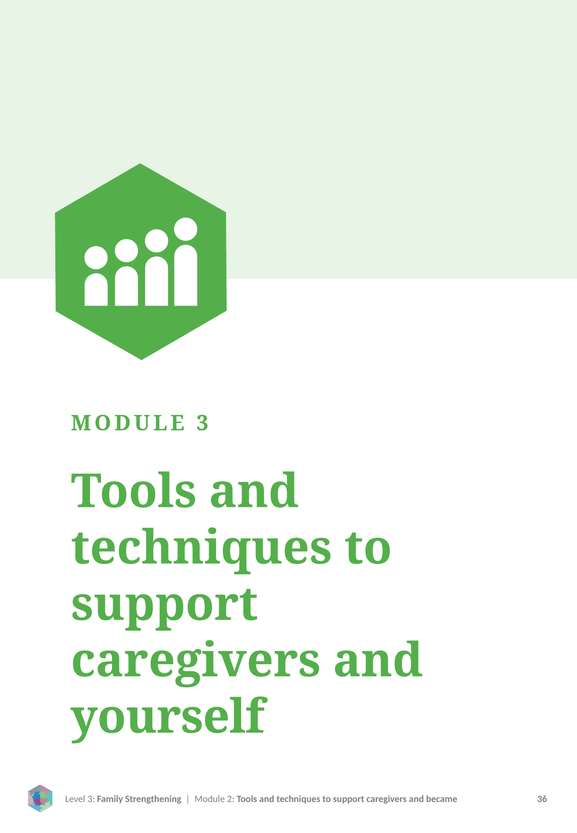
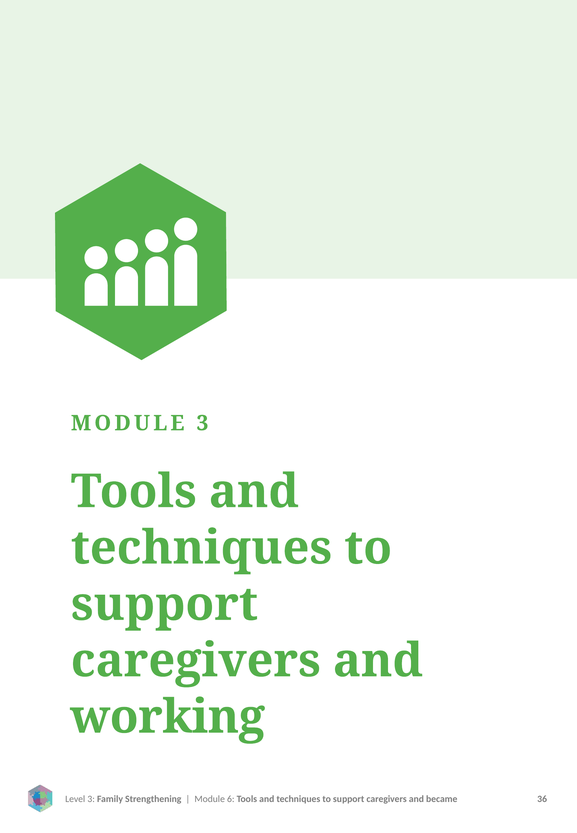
yourself: yourself -> working
2: 2 -> 6
